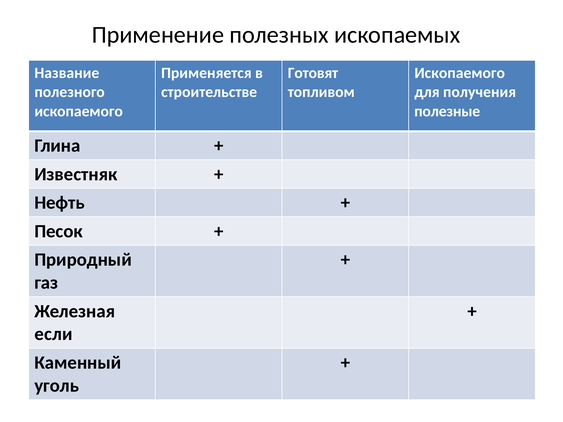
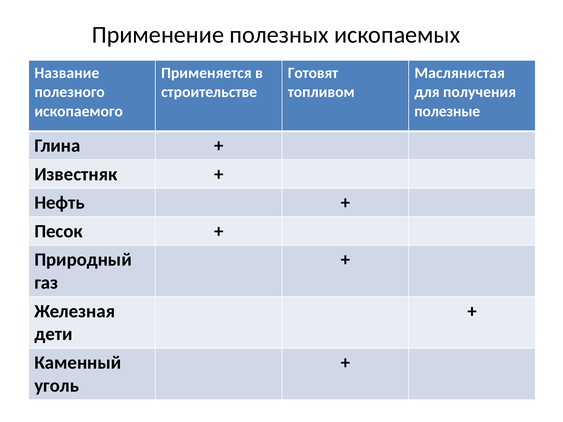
Ископаемого at (460, 73): Ископаемого -> Маслянистая
если: если -> дети
